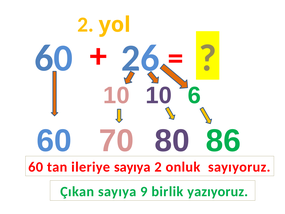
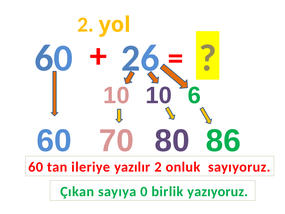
ileriye sayıya: sayıya -> yazılır
9: 9 -> 0
